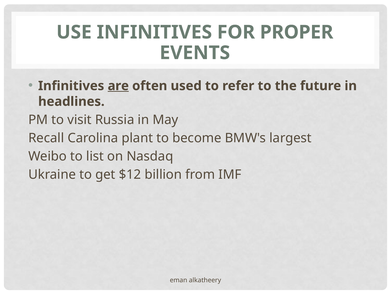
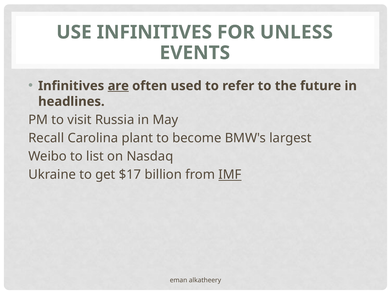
PROPER: PROPER -> UNLESS
$12: $12 -> $17
IMF underline: none -> present
